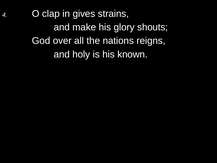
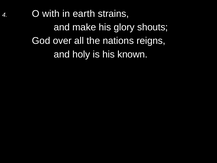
clap: clap -> with
gives: gives -> earth
